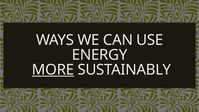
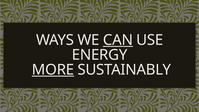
CAN underline: none -> present
